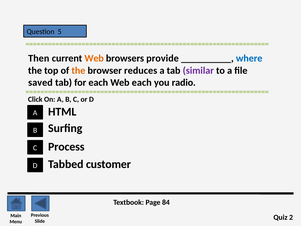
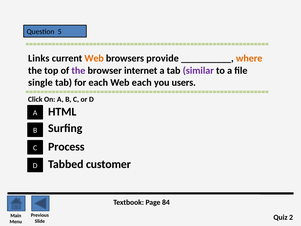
Then: Then -> Links
where colour: blue -> orange
the at (78, 70) colour: orange -> purple
reduces: reduces -> internet
saved: saved -> single
radio: radio -> users
